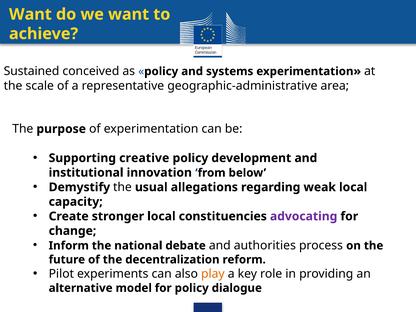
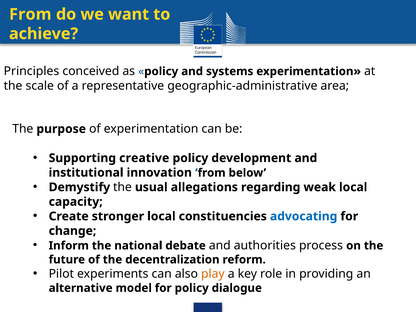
Want at (30, 14): Want -> From
Sustained: Sustained -> Principles
advocating colour: purple -> blue
